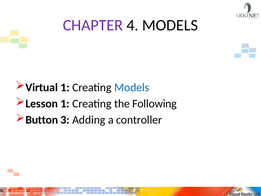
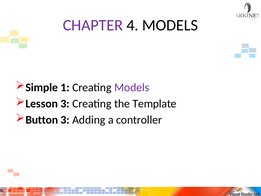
Virtual: Virtual -> Simple
Models at (132, 87) colour: blue -> purple
Lesson 1: 1 -> 3
Following: Following -> Template
